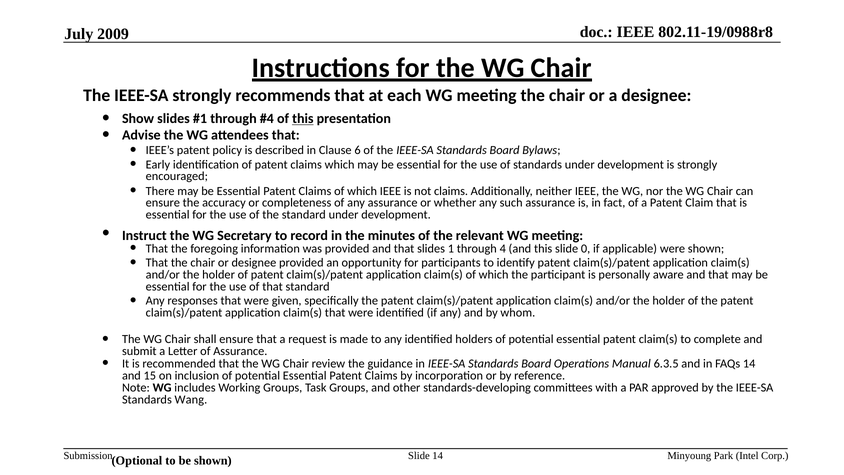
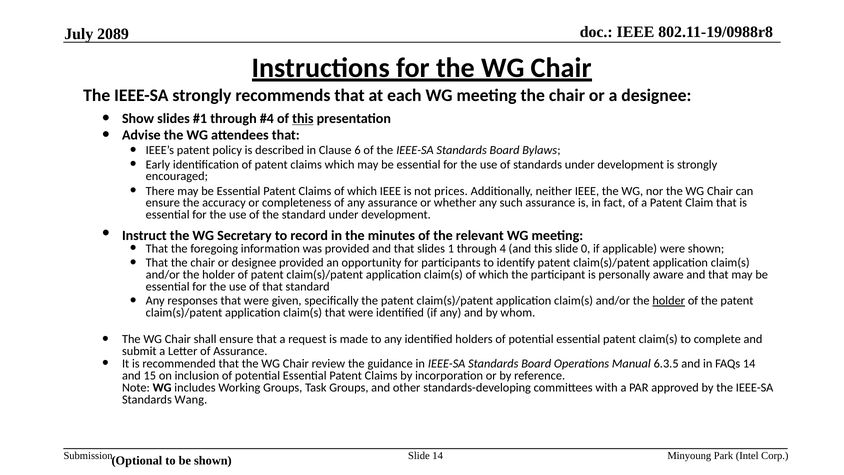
2009: 2009 -> 2089
not claims: claims -> prices
holder at (669, 301) underline: none -> present
